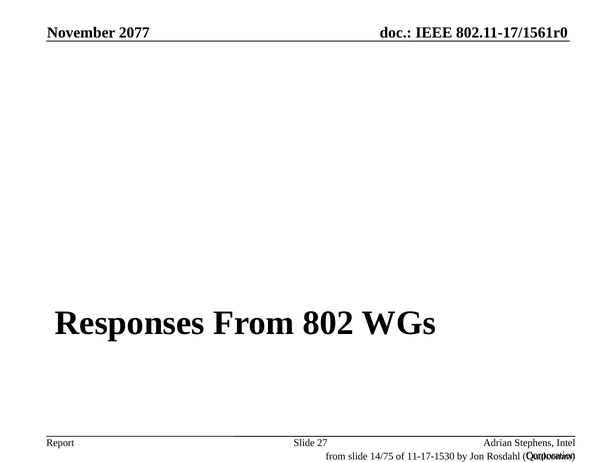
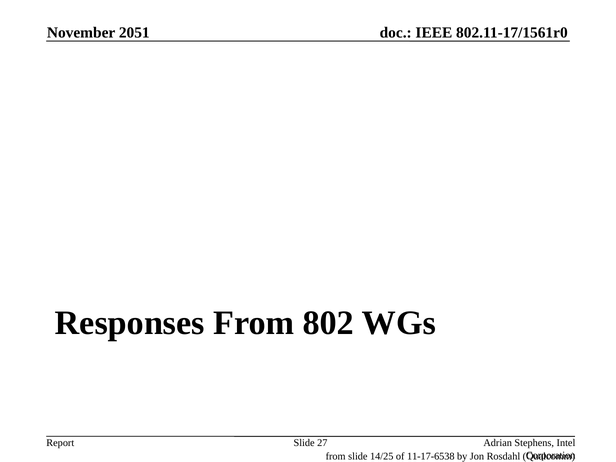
2077: 2077 -> 2051
14/75: 14/75 -> 14/25
11-17-1530: 11-17-1530 -> 11-17-6538
